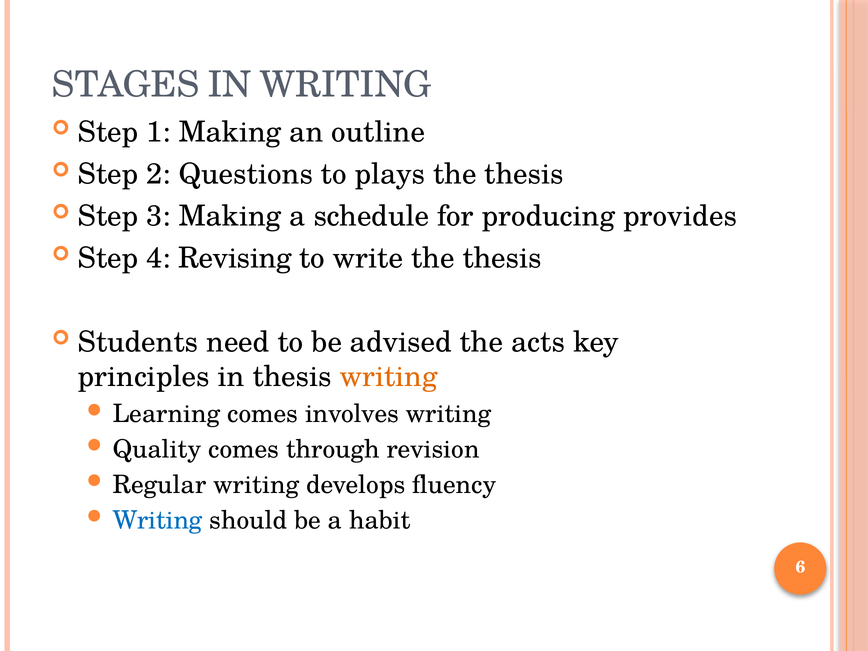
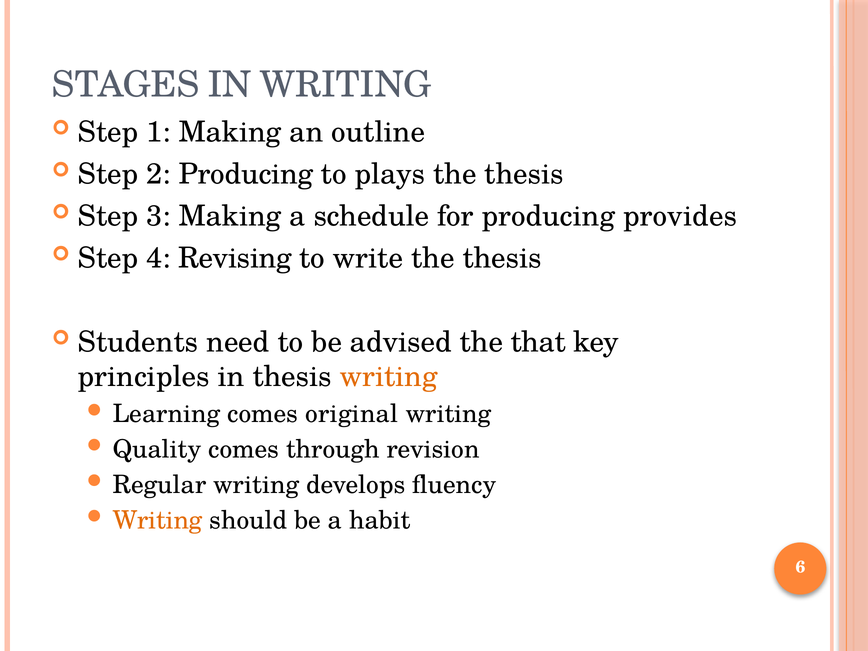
2 Questions: Questions -> Producing
acts: acts -> that
involves: involves -> original
Writing at (158, 520) colour: blue -> orange
